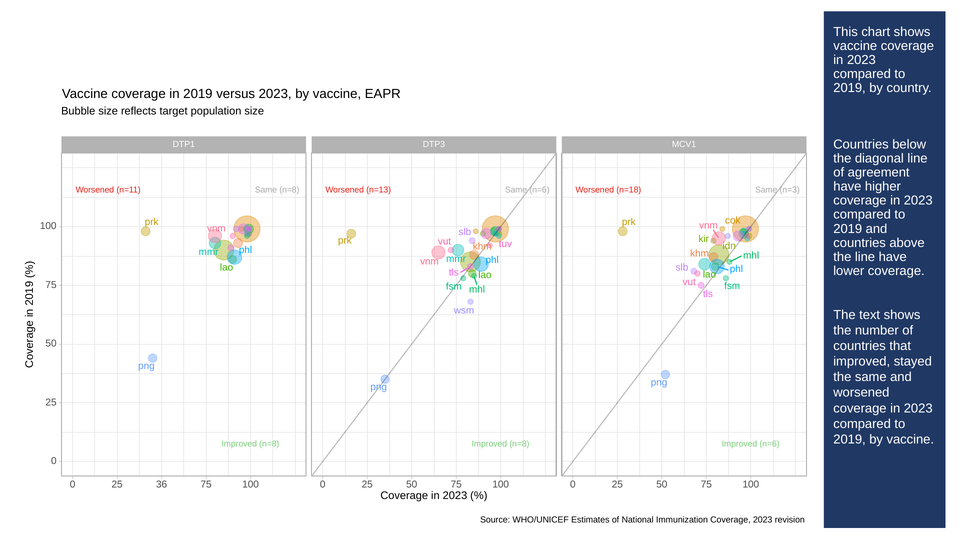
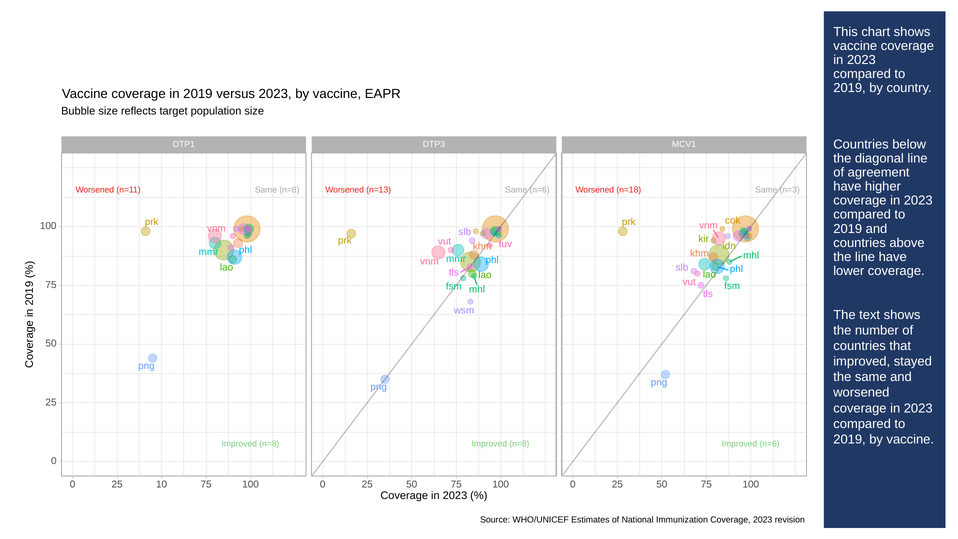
36: 36 -> 10
